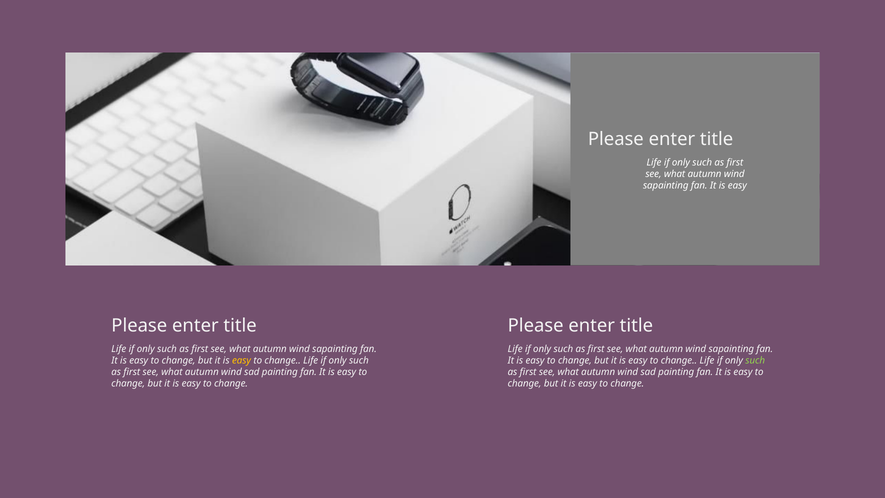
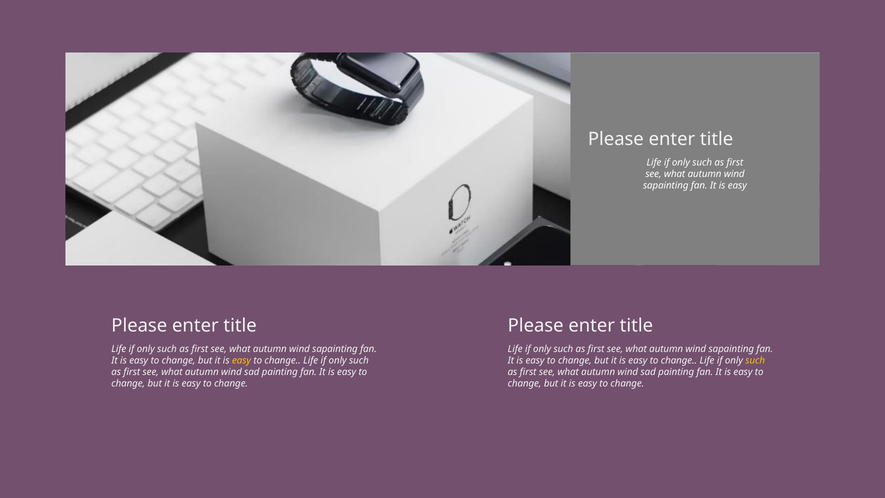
such at (755, 360) colour: light green -> yellow
